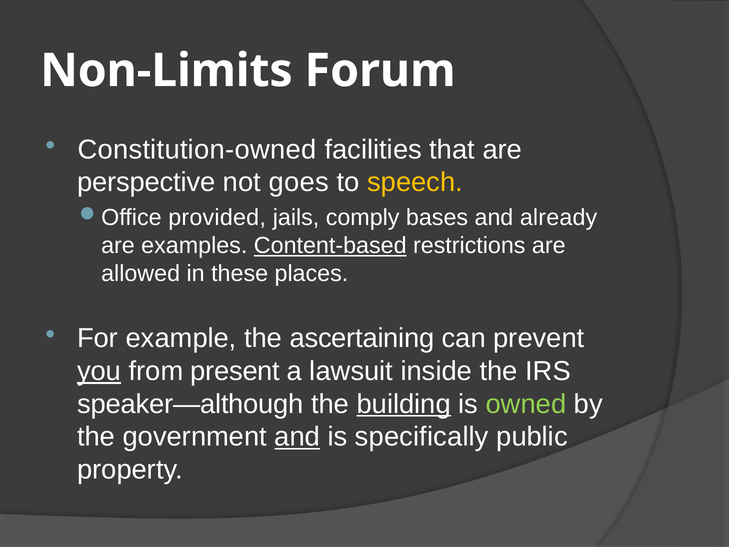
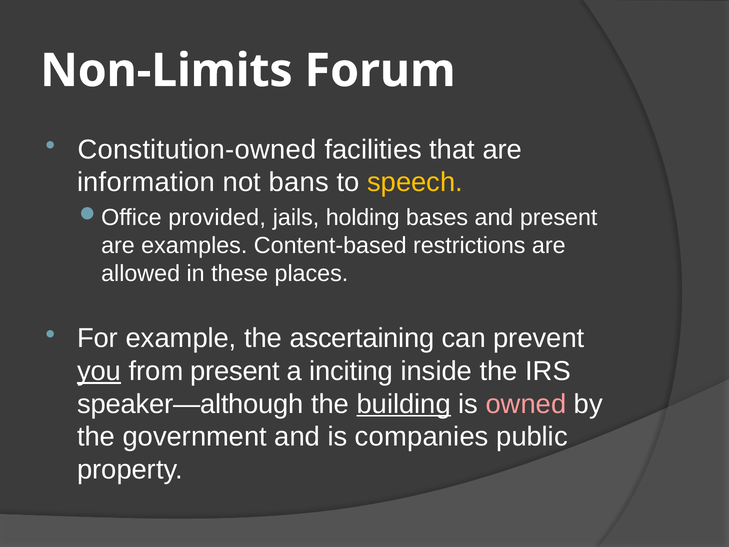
perspective: perspective -> information
goes: goes -> bans
comply: comply -> holding
and already: already -> present
Content-based underline: present -> none
lawsuit: lawsuit -> inciting
owned colour: light green -> pink
and at (297, 437) underline: present -> none
specifically: specifically -> companies
